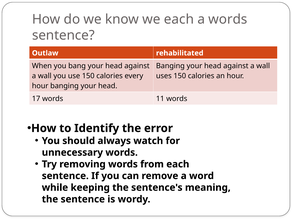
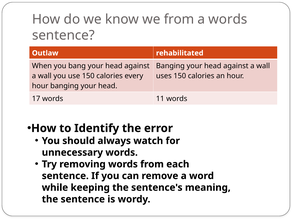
we each: each -> from
